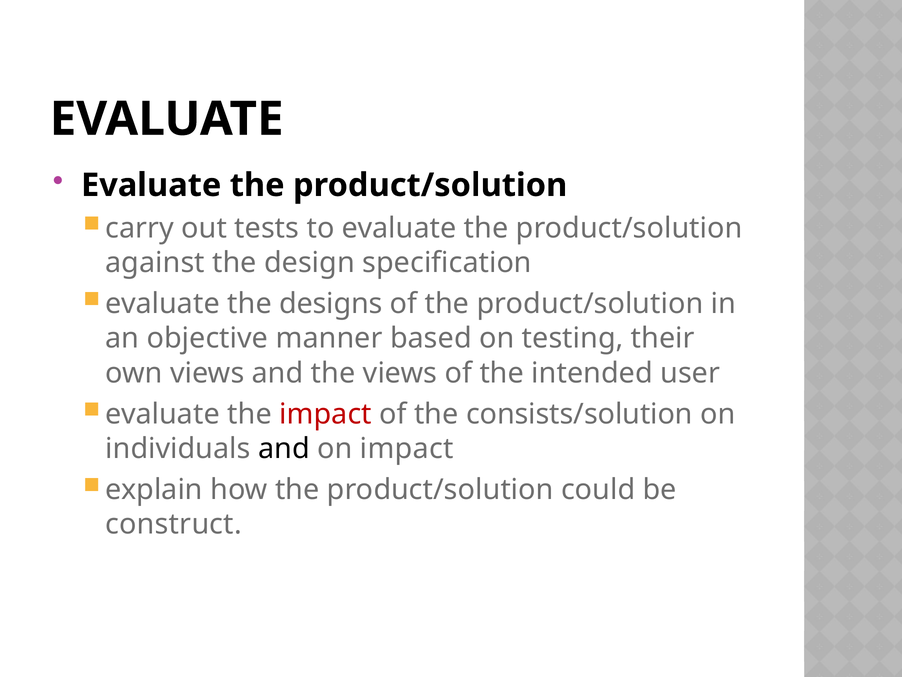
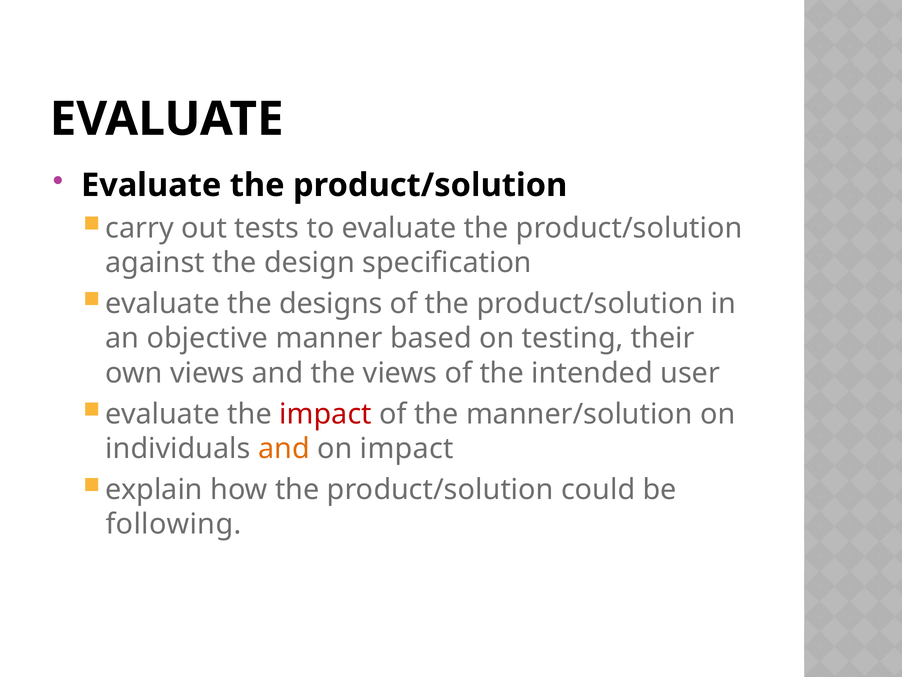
consists/solution: consists/solution -> manner/solution
and at (284, 448) colour: black -> orange
construct: construct -> following
